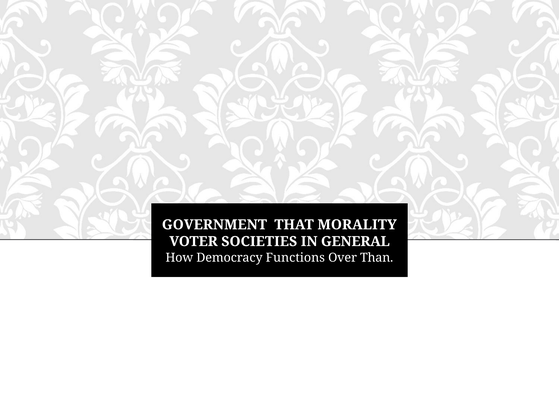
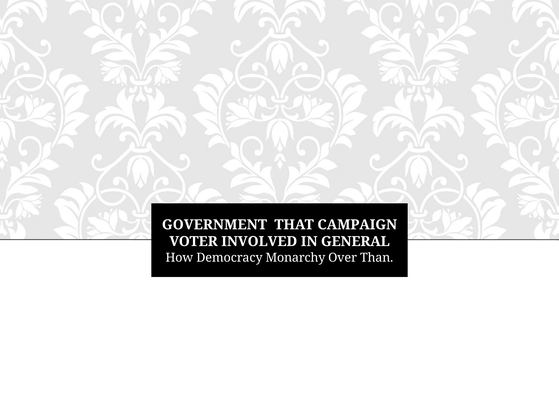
MORALITY: MORALITY -> CAMPAIGN
SOCIETIES: SOCIETIES -> INVOLVED
Functions: Functions -> Monarchy
